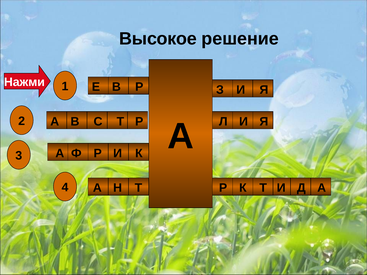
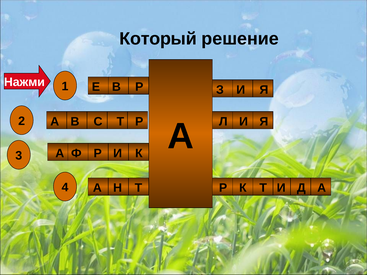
Высокое: Высокое -> Который
